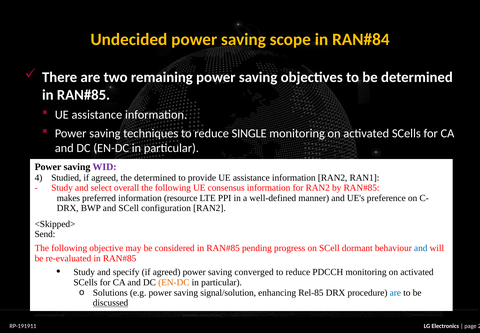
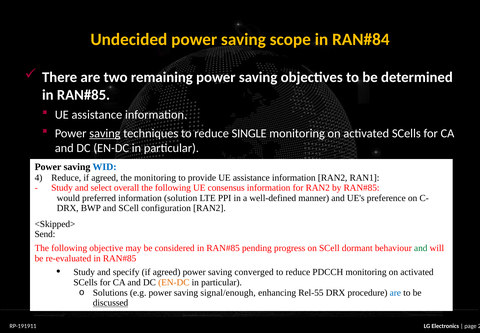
saving at (105, 133) underline: none -> present
WID colour: purple -> blue
Studied at (66, 177): Studied -> Reduce
the determined: determined -> monitoring
makes: makes -> would
resource: resource -> solution
and at (421, 248) colour: blue -> green
signal/solution: signal/solution -> signal/enough
Rel-85: Rel-85 -> Rel-55
